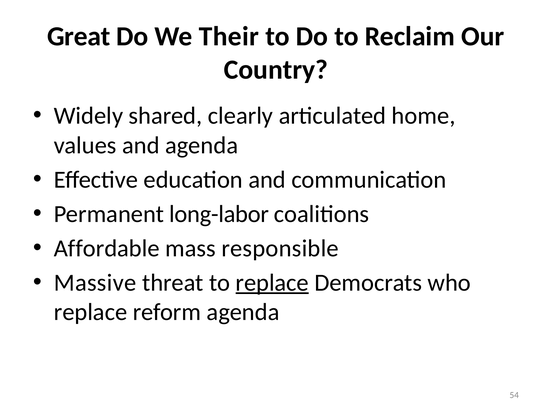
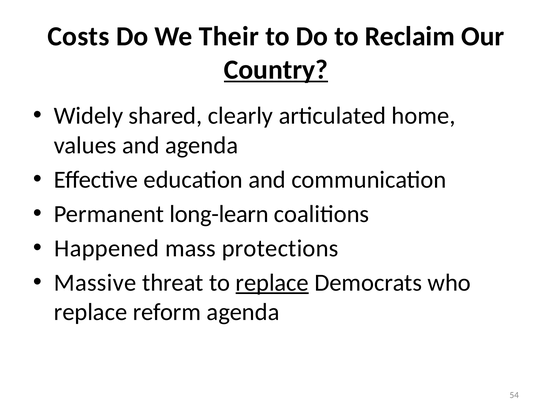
Great: Great -> Costs
Country underline: none -> present
long-labor: long-labor -> long-learn
Affordable: Affordable -> Happened
responsible: responsible -> protections
